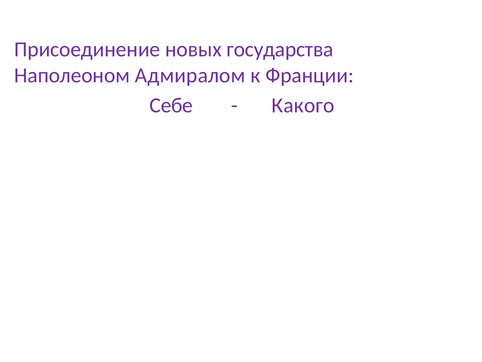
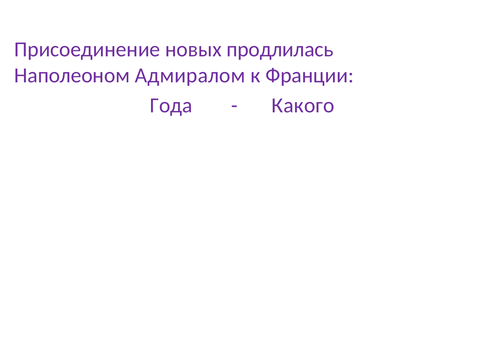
государства: государства -> продлилась
Себе: Себе -> Года
